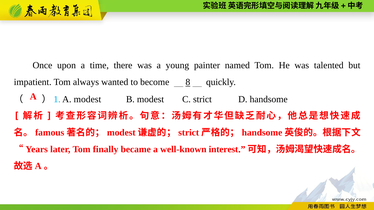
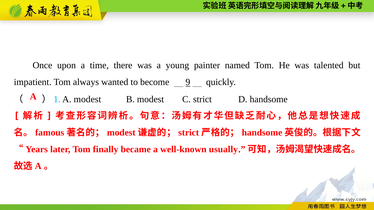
8: 8 -> 9
interest: interest -> usually
